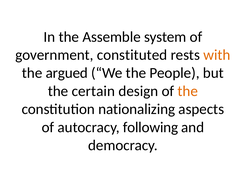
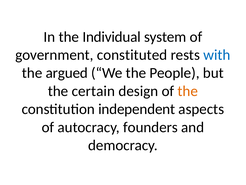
Assemble: Assemble -> Individual
with colour: orange -> blue
nationalizing: nationalizing -> independent
following: following -> founders
